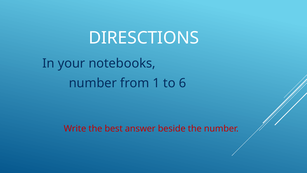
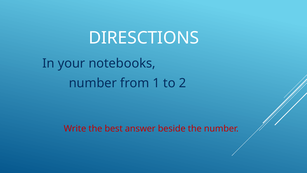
6: 6 -> 2
